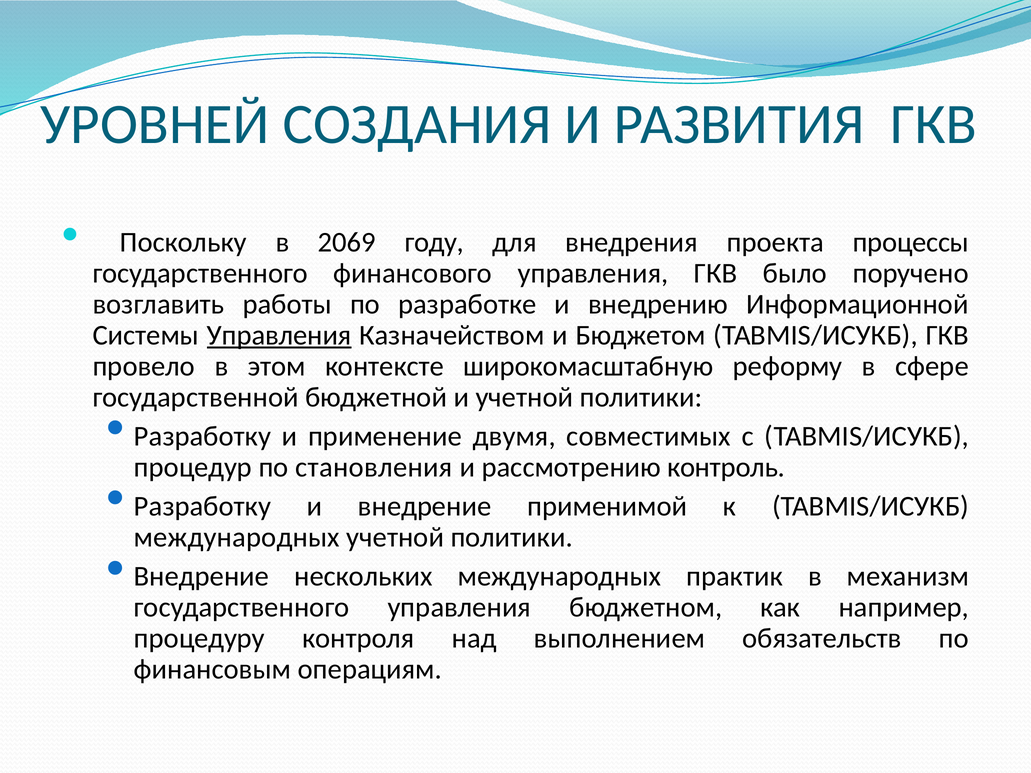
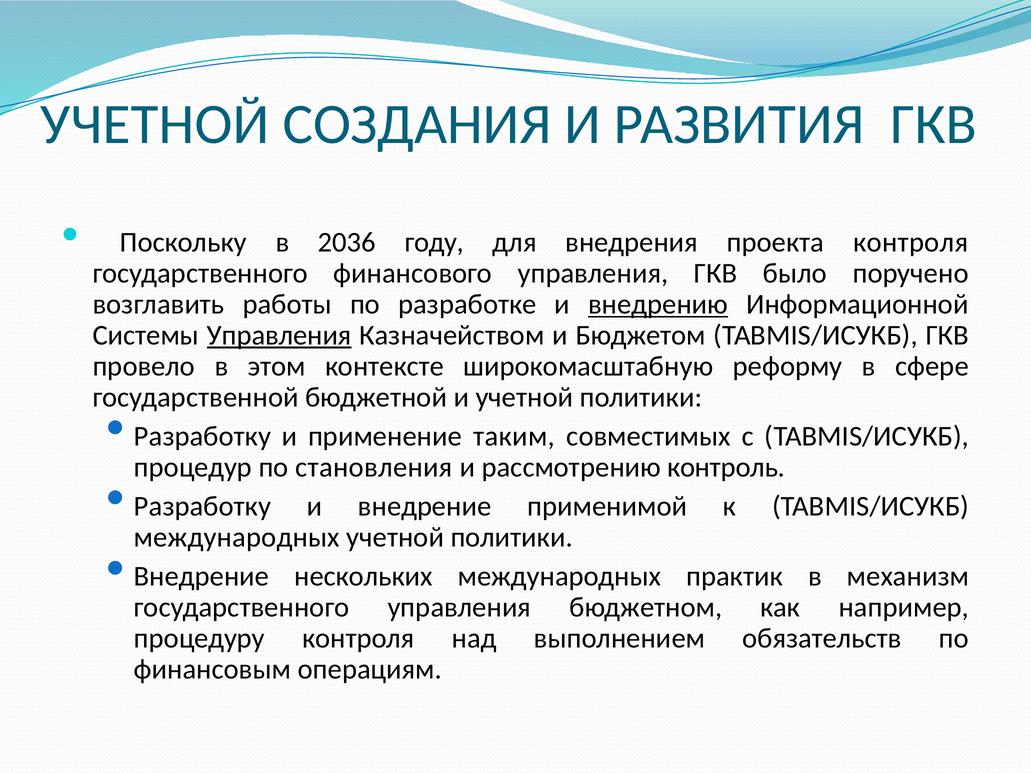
УРОВНЕЙ at (155, 124): УРОВНЕЙ -> УЧЕТНОЙ
2069: 2069 -> 2036
проекта процессы: процессы -> контроля
внедрению underline: none -> present
двумя: двумя -> таким
